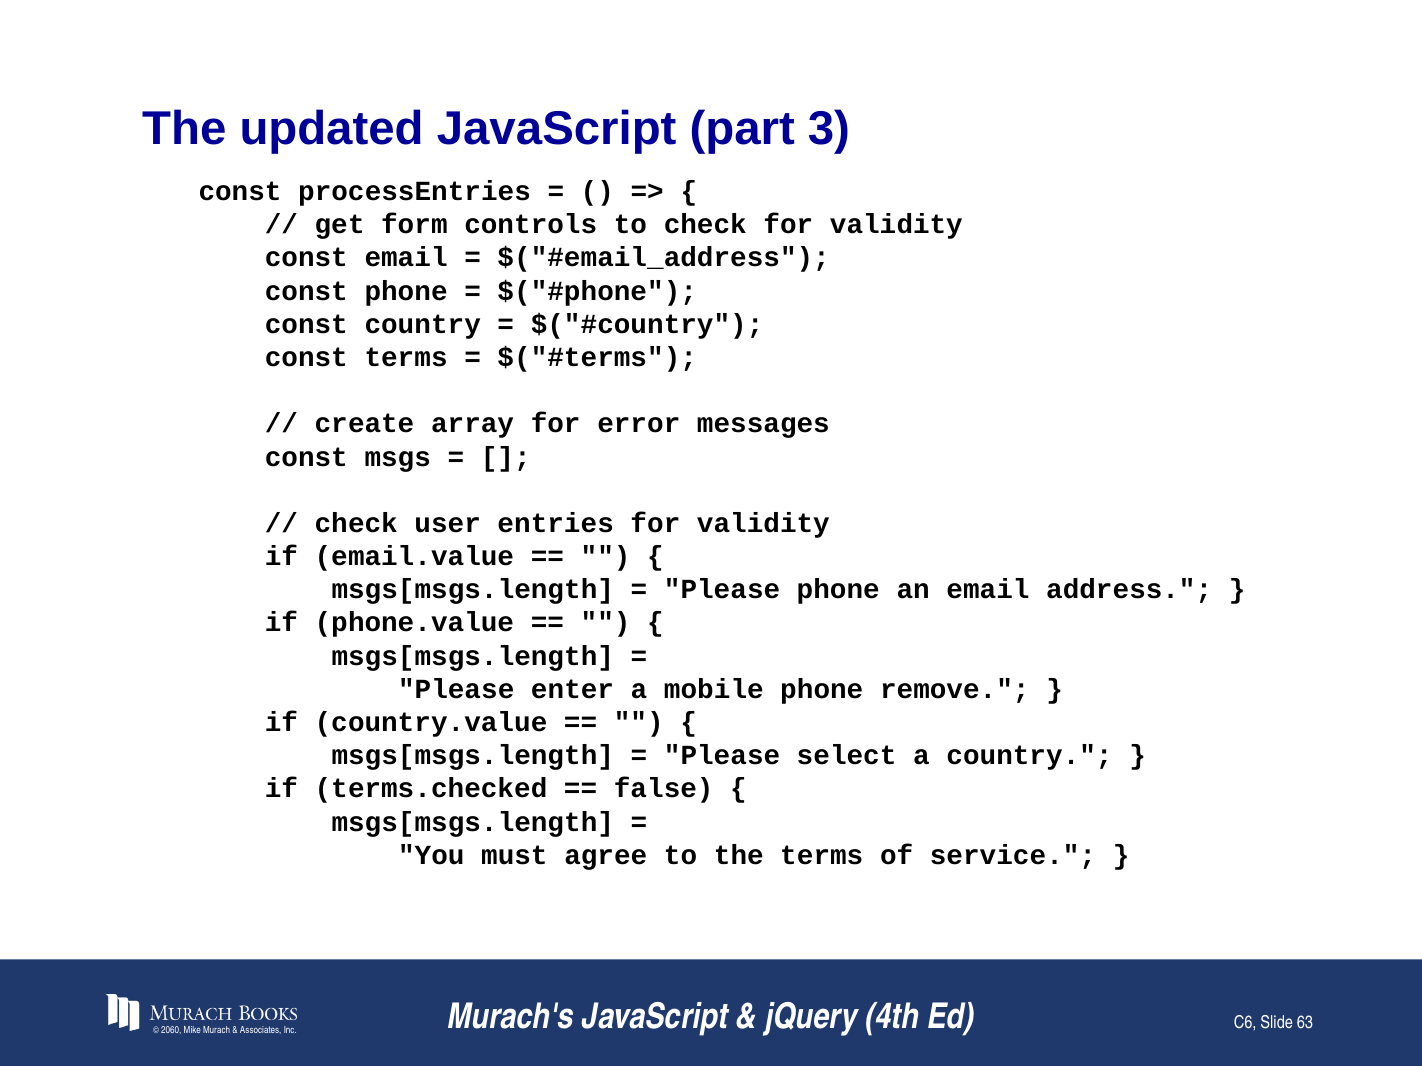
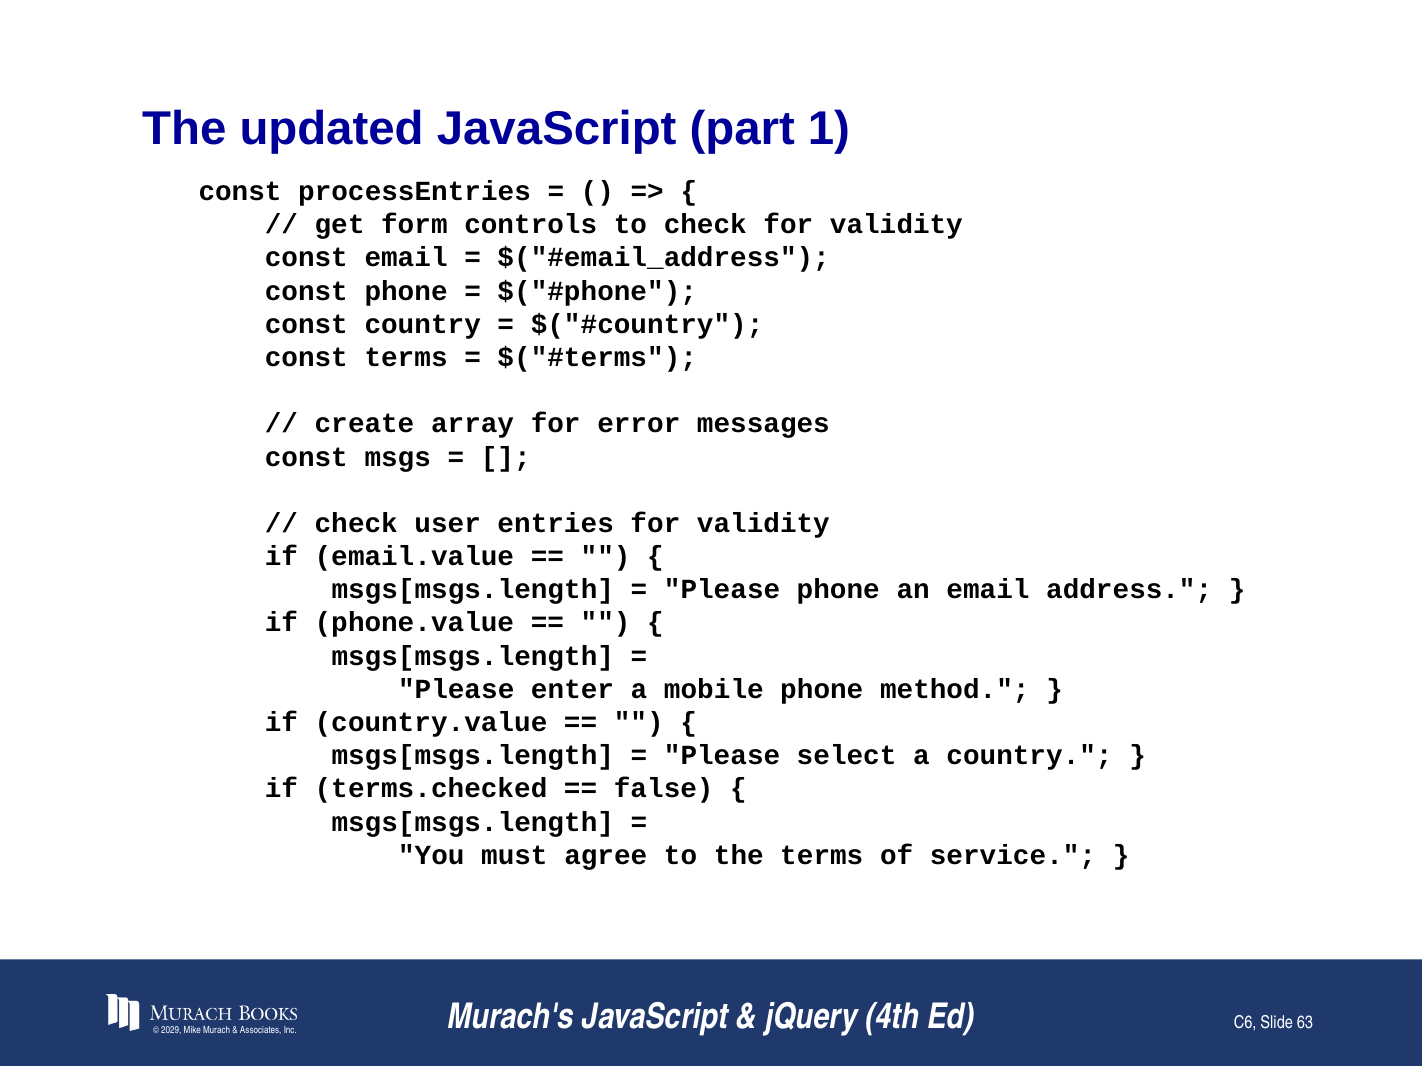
3: 3 -> 1
remove: remove -> method
2060: 2060 -> 2029
